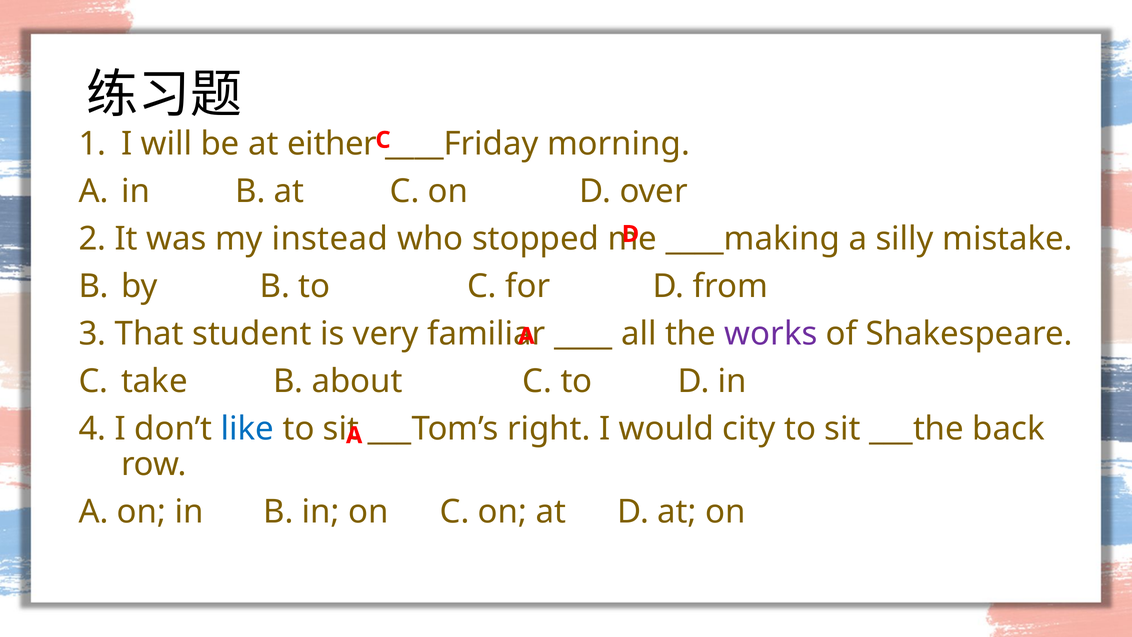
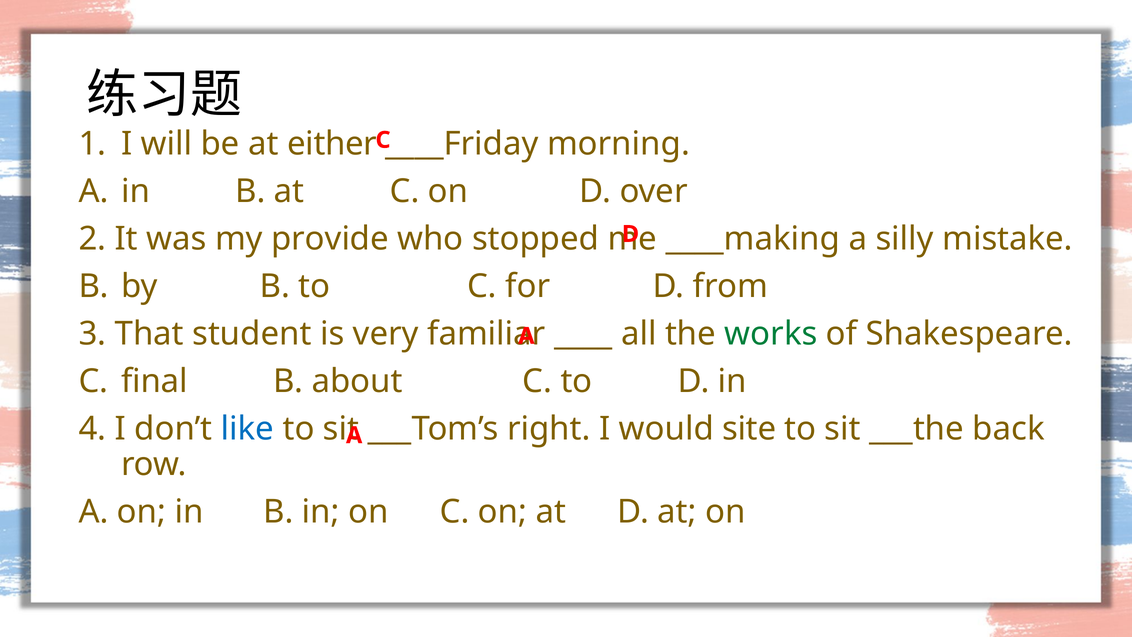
instead: instead -> provide
works colour: purple -> green
take: take -> final
city: city -> site
